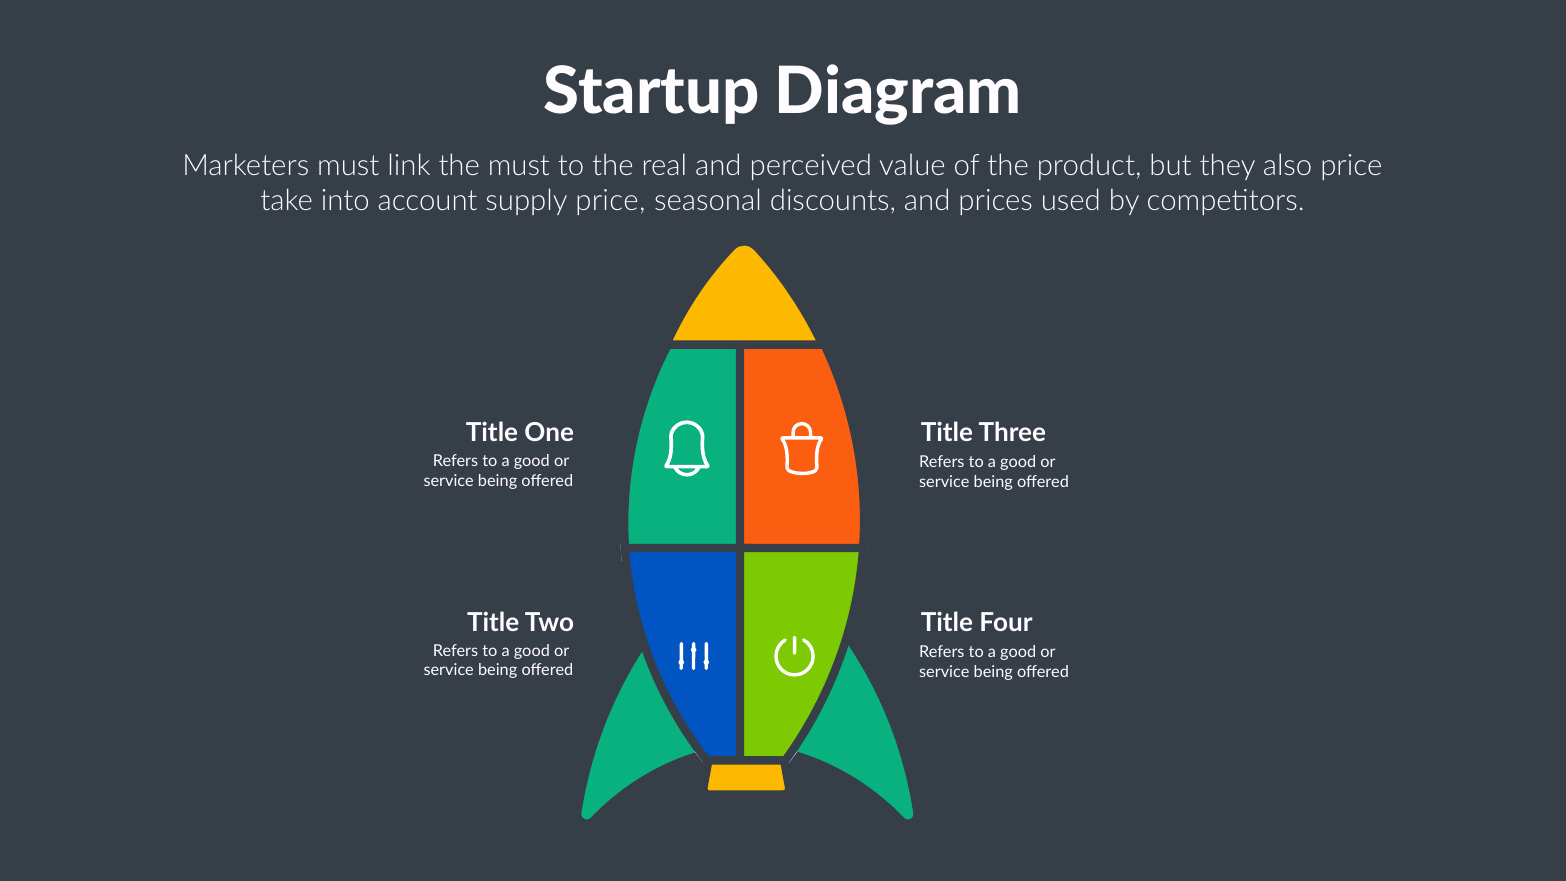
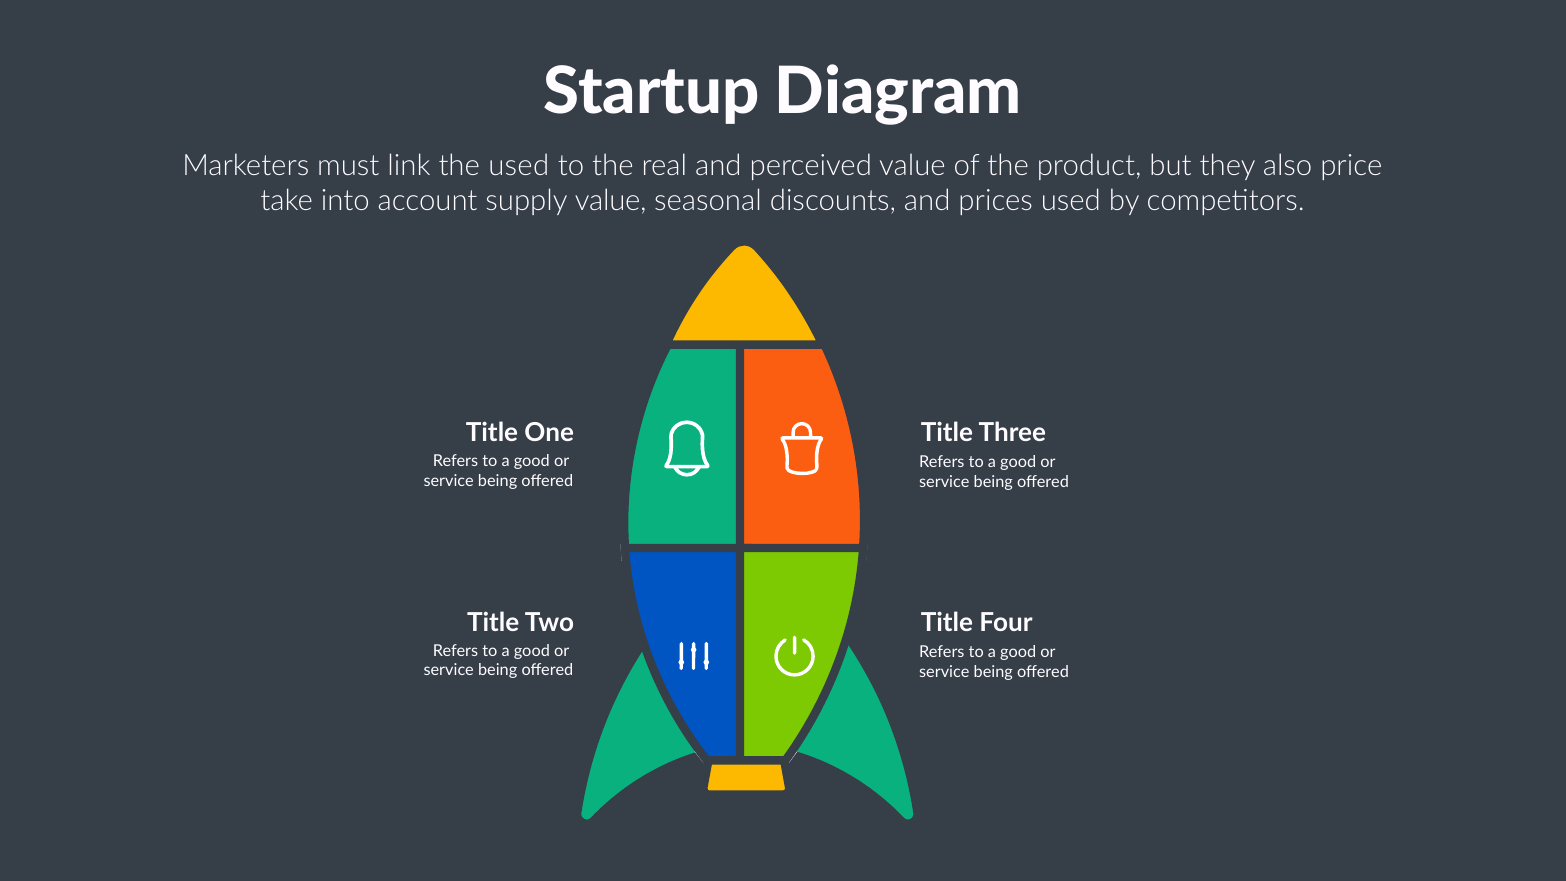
the must: must -> used
supply price: price -> value
